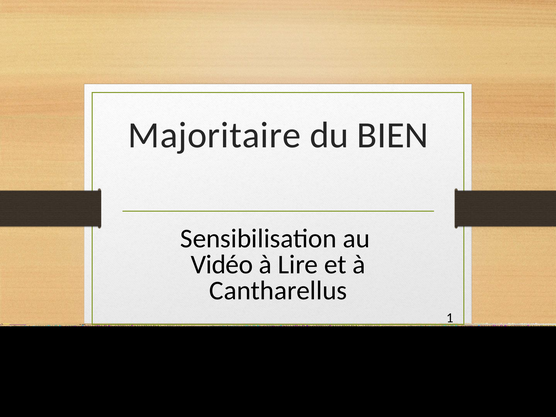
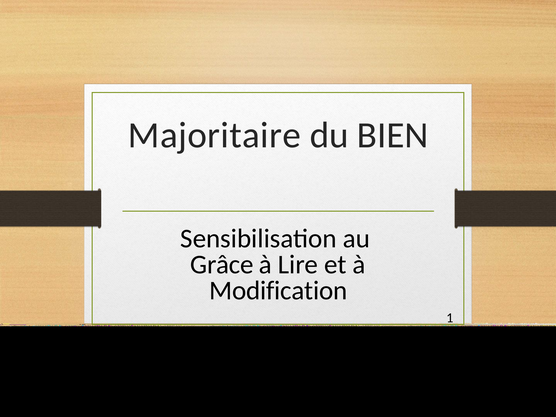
Vidéo: Vidéo -> Grâce
Cantharellus: Cantharellus -> Modification
